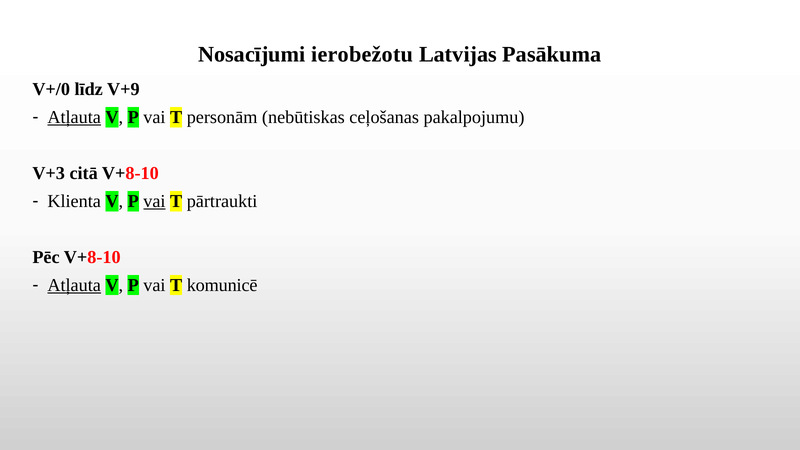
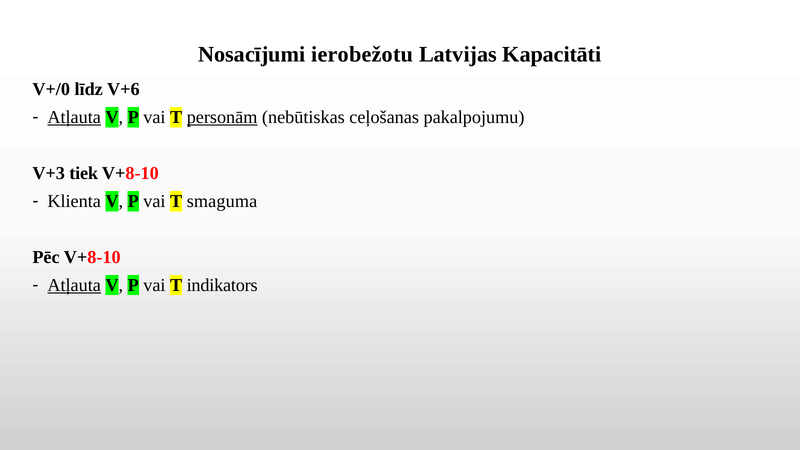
Pasākuma: Pasākuma -> Kapacitāti
V+9: V+9 -> V+6
personām underline: none -> present
citā: citā -> tiek
vai at (154, 201) underline: present -> none
pārtraukti: pārtraukti -> smaguma
komunicē: komunicē -> indikators
